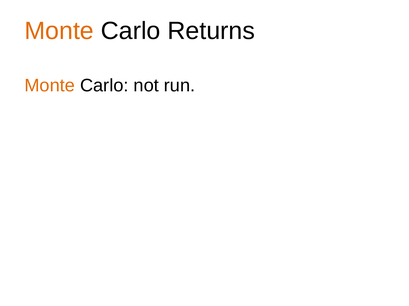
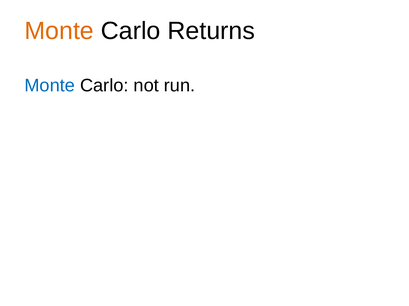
Monte at (50, 86) colour: orange -> blue
